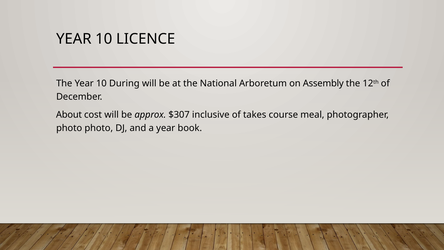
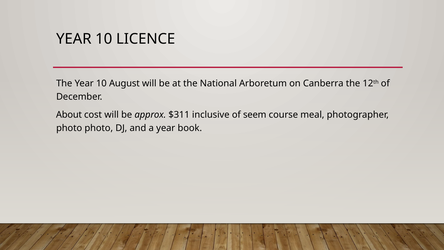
During: During -> August
Assembly: Assembly -> Canberra
$307: $307 -> $311
takes: takes -> seem
